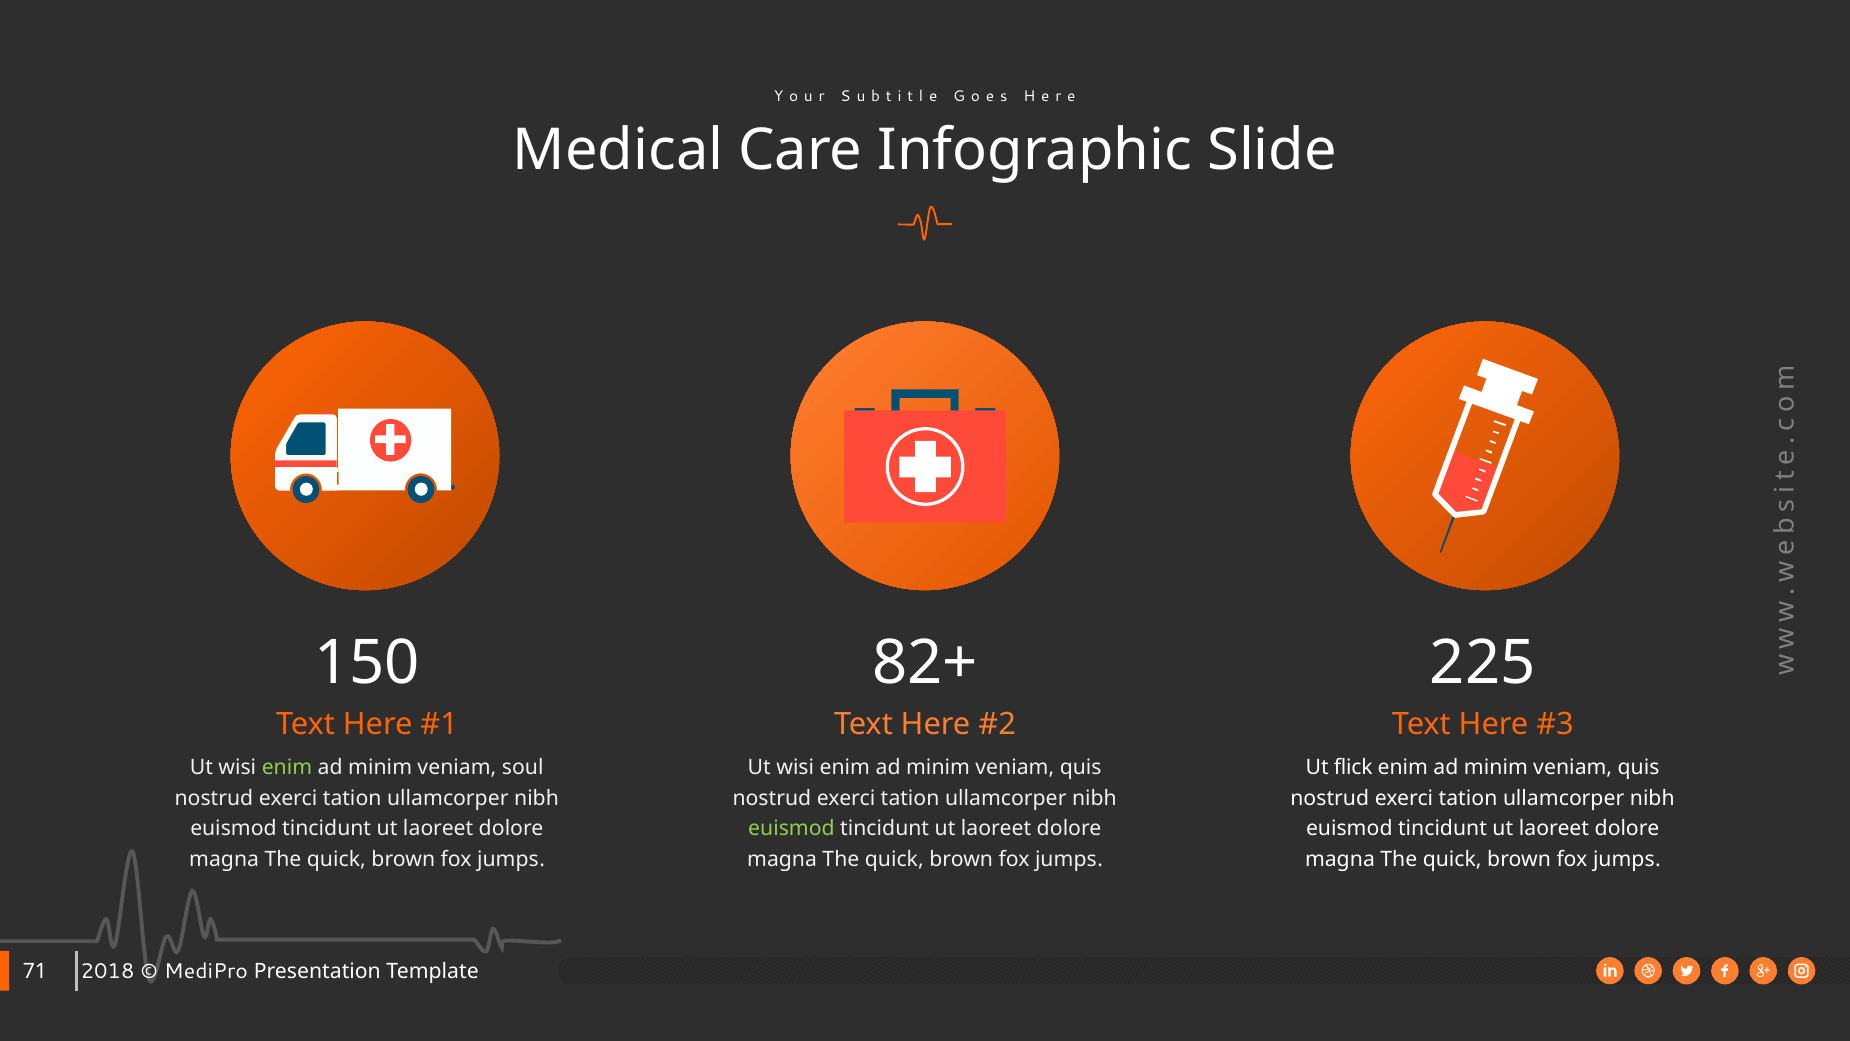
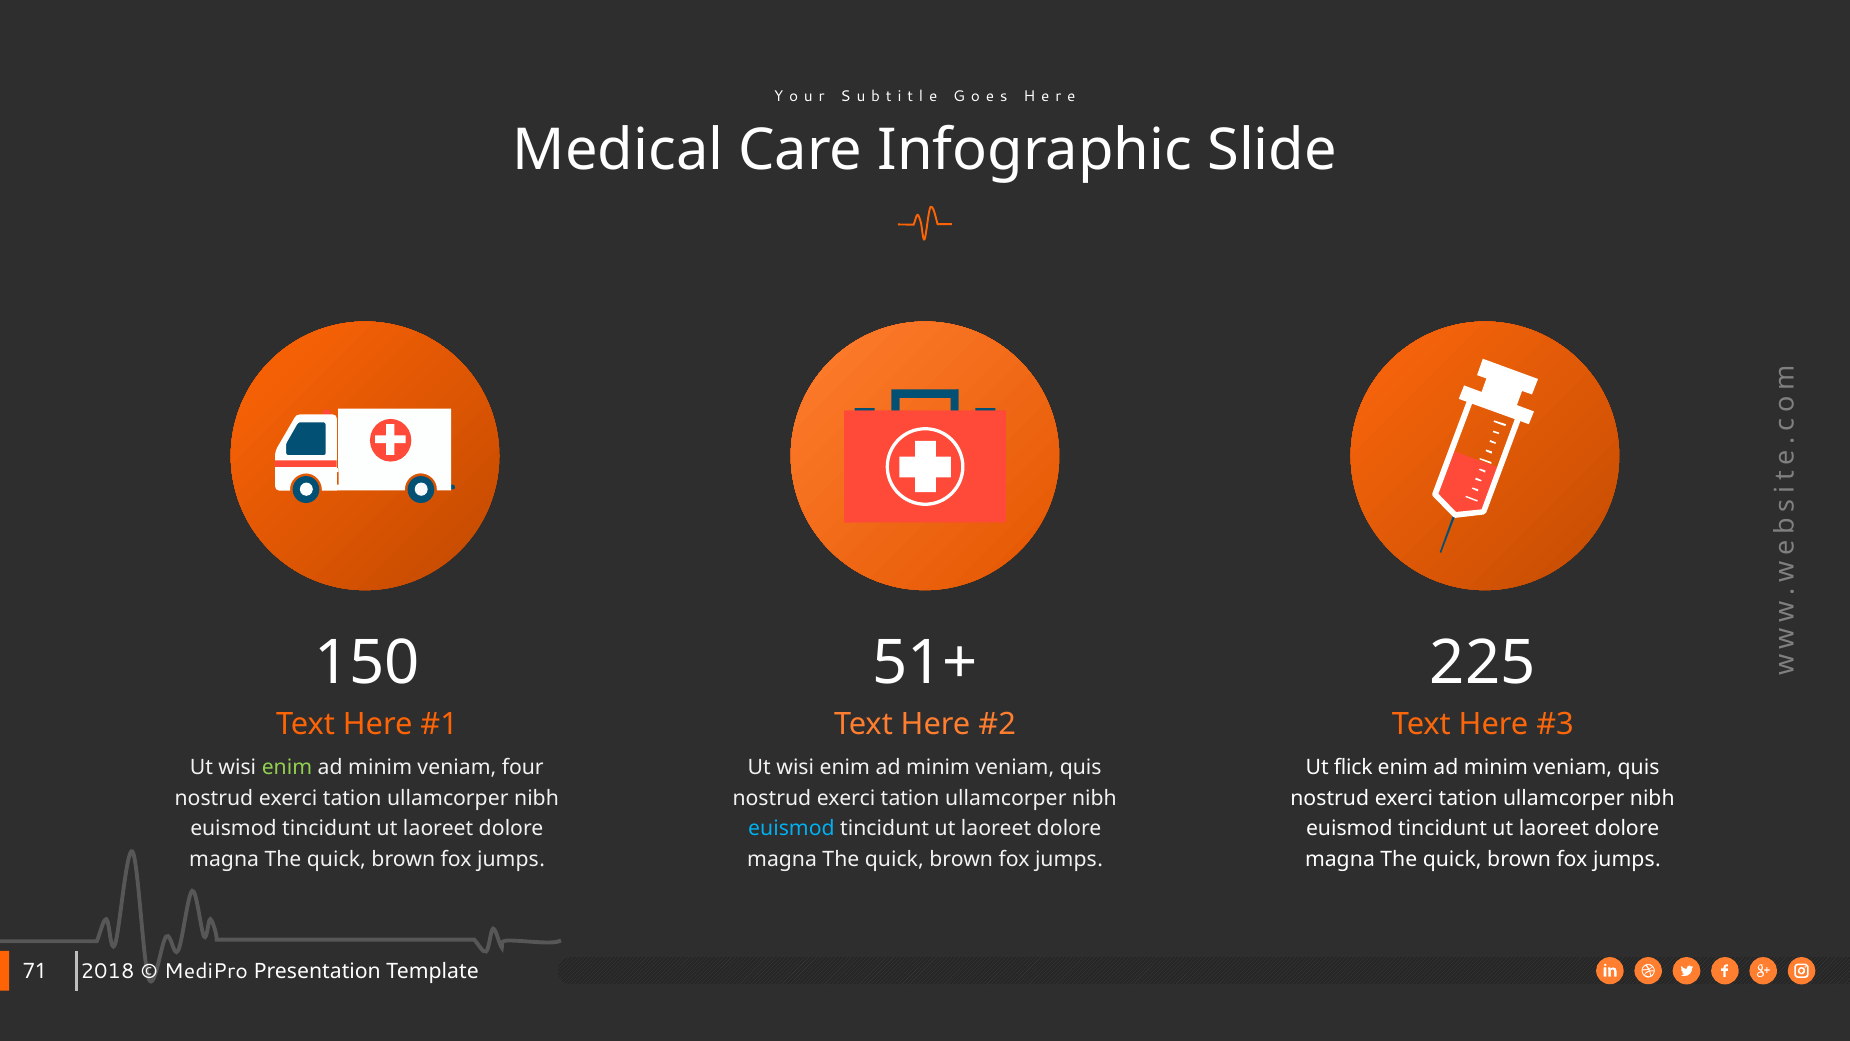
82+: 82+ -> 51+
soul: soul -> four
euismod at (791, 829) colour: light green -> light blue
